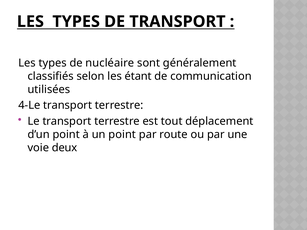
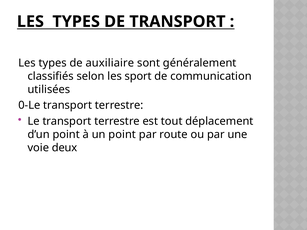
nucléaire: nucléaire -> auxiliaire
étant: étant -> sport
4-Le: 4-Le -> 0-Le
